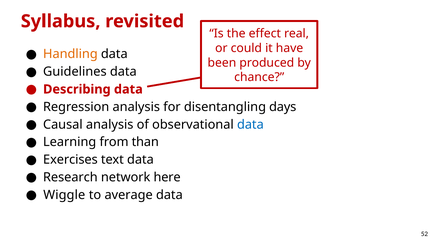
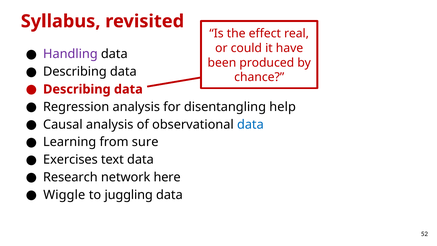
Handling colour: orange -> purple
Guidelines at (75, 72): Guidelines -> Describing
days: days -> help
than: than -> sure
average: average -> juggling
